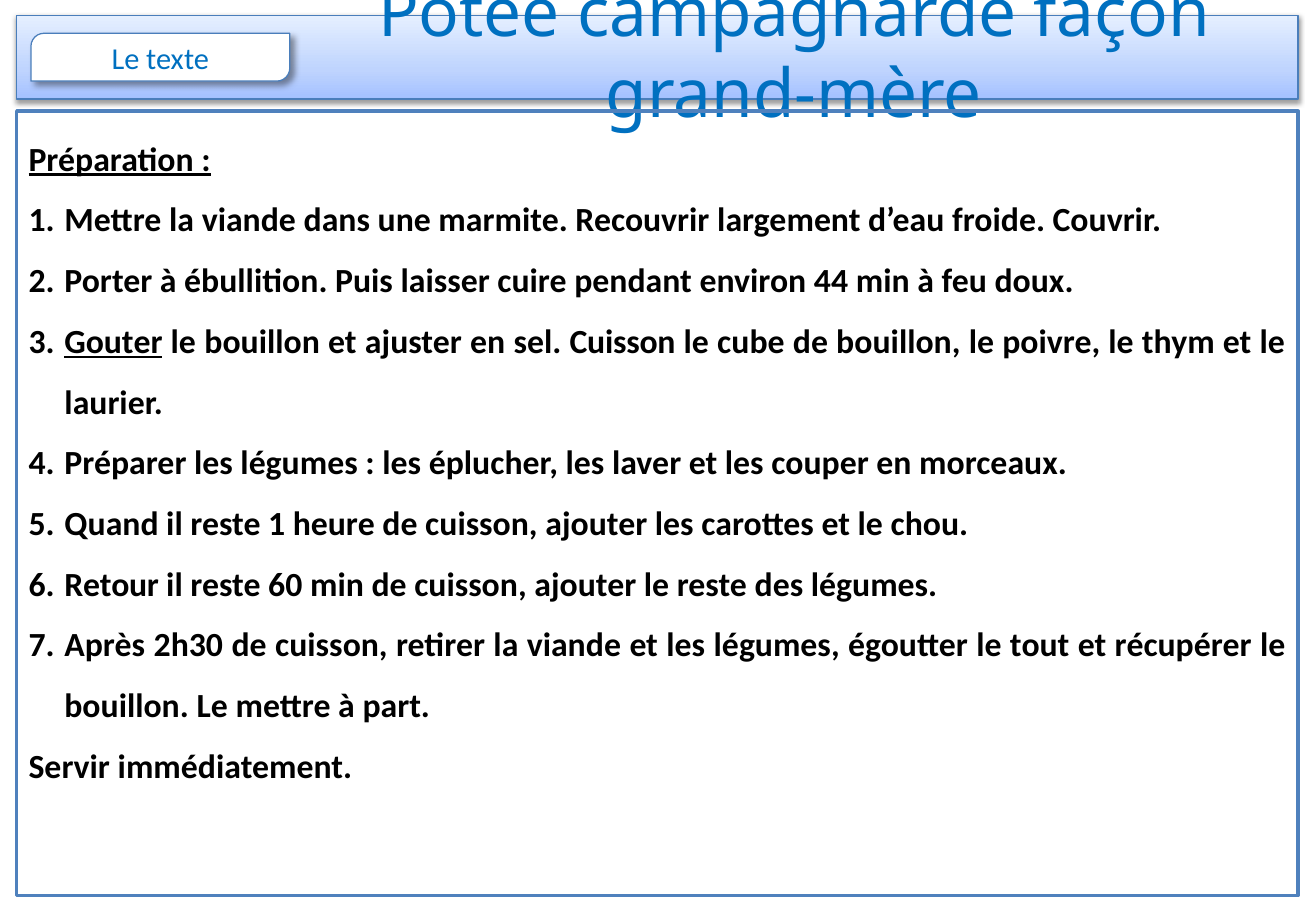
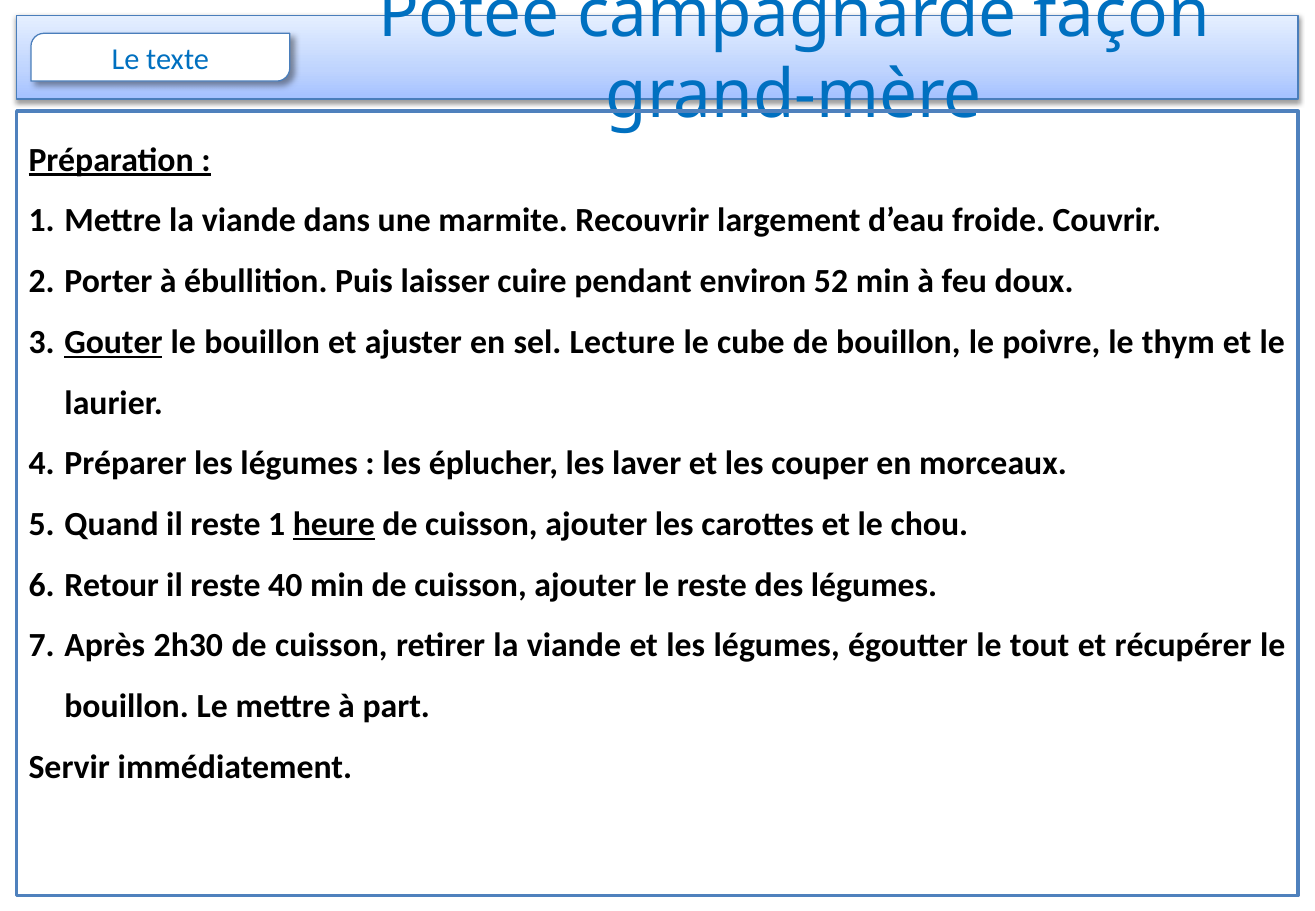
44: 44 -> 52
sel Cuisson: Cuisson -> Lecture
heure underline: none -> present
60: 60 -> 40
